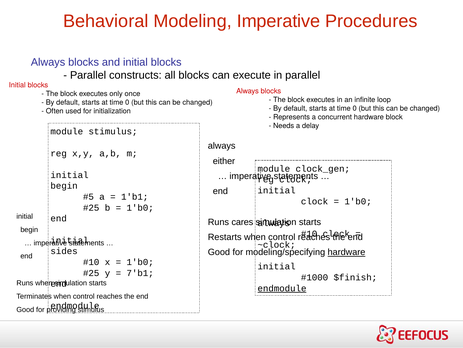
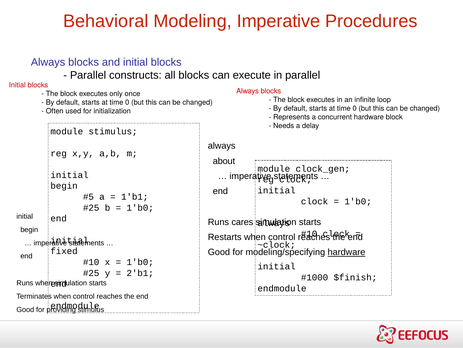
either: either -> about
sides: sides -> fixed
7'b1: 7'b1 -> 2'b1
endmodule at (282, 288) underline: present -> none
